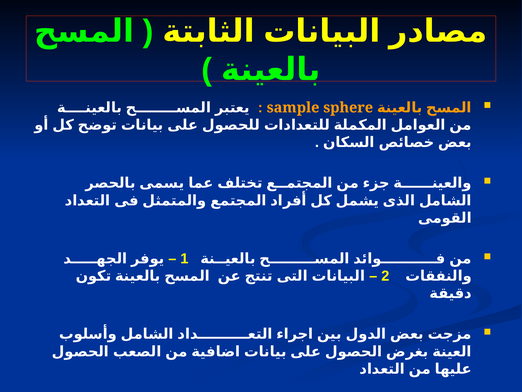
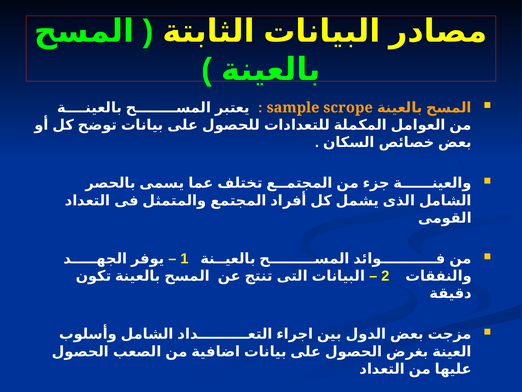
sphere: sphere -> scrope
